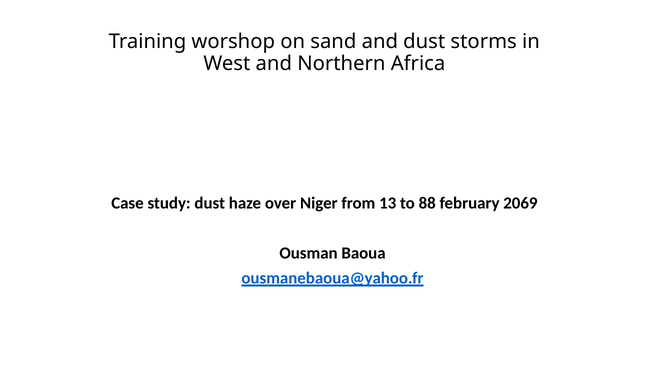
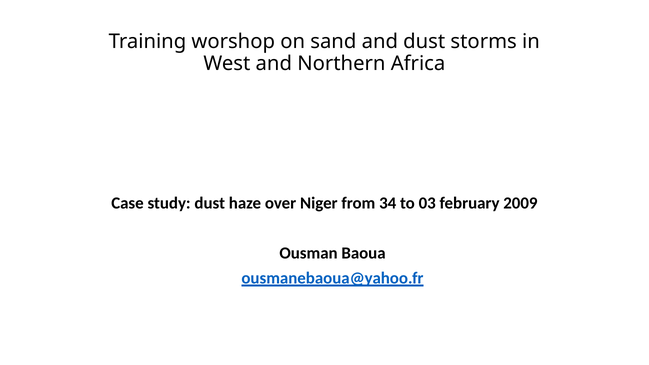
13: 13 -> 34
88: 88 -> 03
2069: 2069 -> 2009
